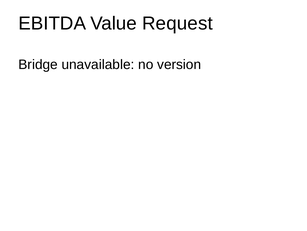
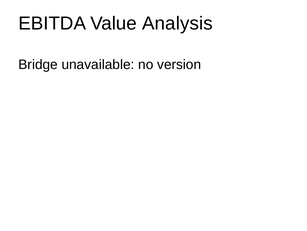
Request: Request -> Analysis
